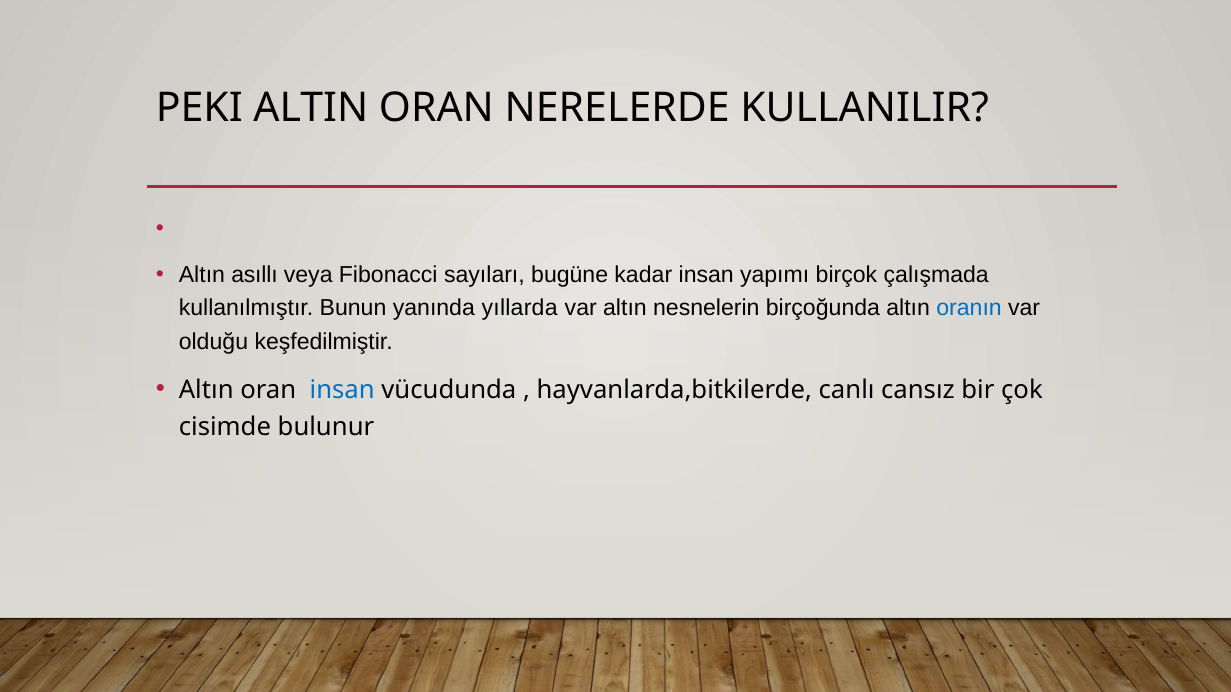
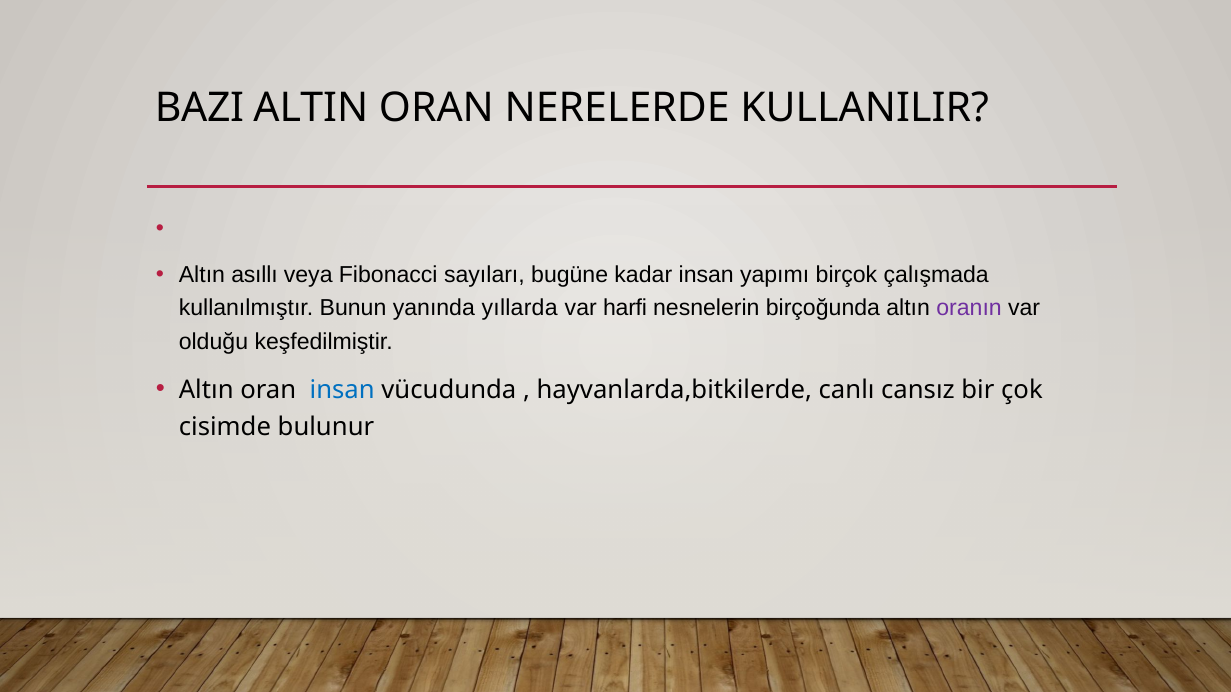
PEKI: PEKI -> BAZI
var altın: altın -> harfi
oranın colour: blue -> purple
